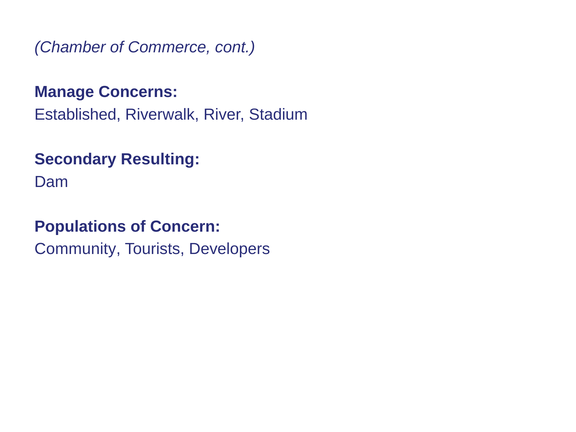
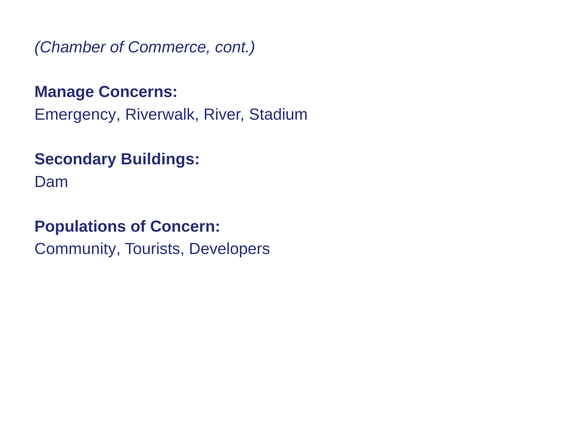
Established: Established -> Emergency
Resulting: Resulting -> Buildings
